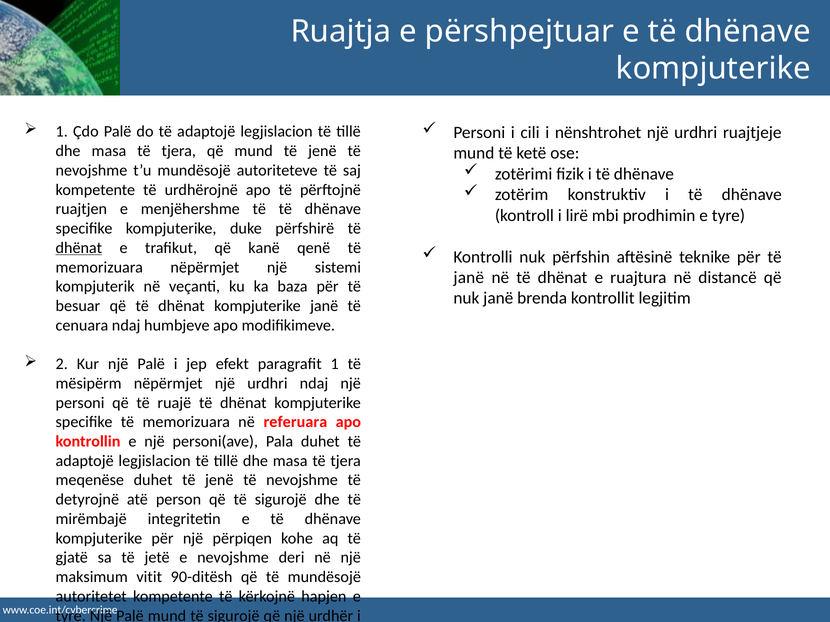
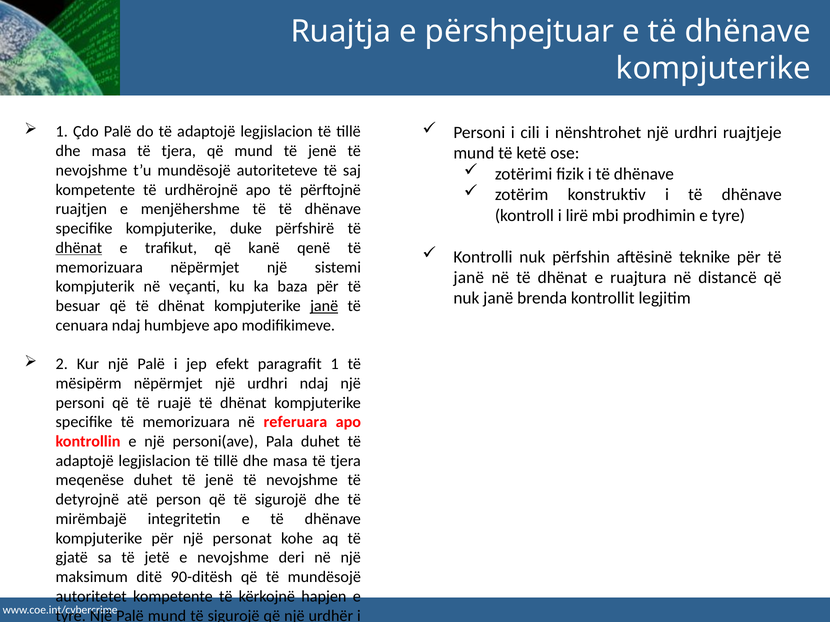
janë at (324, 306) underline: none -> present
përpiqen: përpiqen -> personat
vitit: vitit -> ditë
